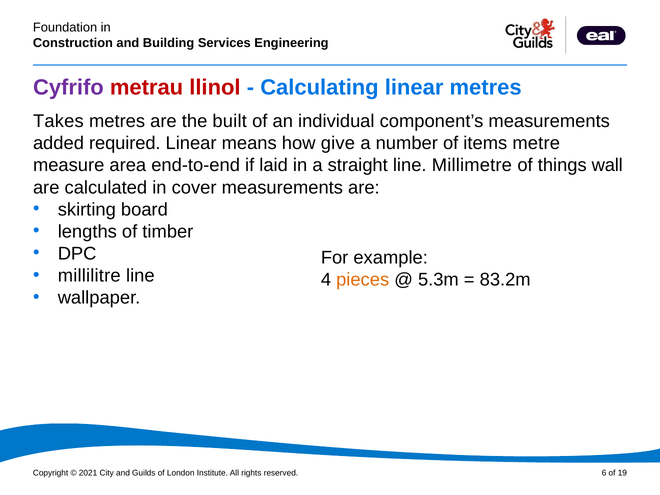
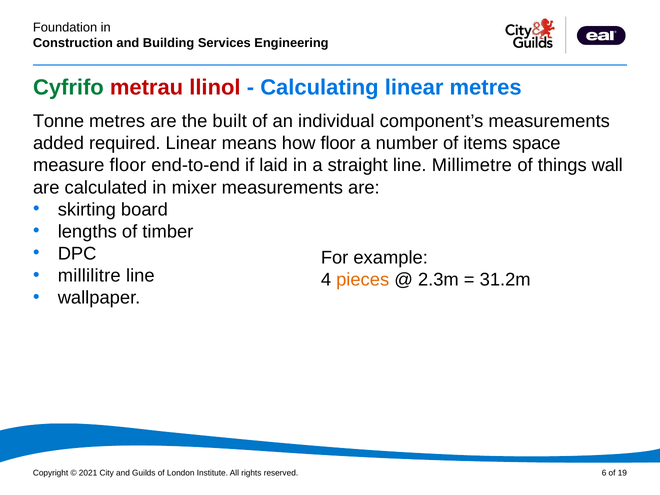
Cyfrifo colour: purple -> green
Takes: Takes -> Tonne
how give: give -> floor
metre: metre -> space
measure area: area -> floor
cover: cover -> mixer
5.3m: 5.3m -> 2.3m
83.2m: 83.2m -> 31.2m
